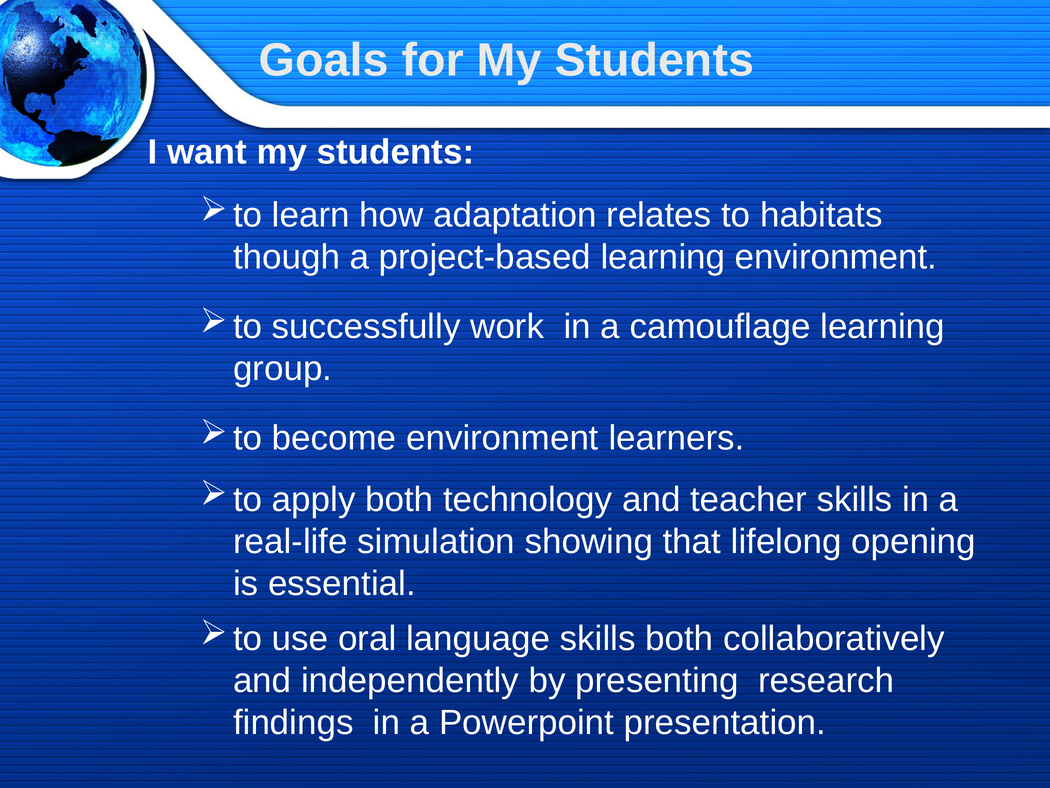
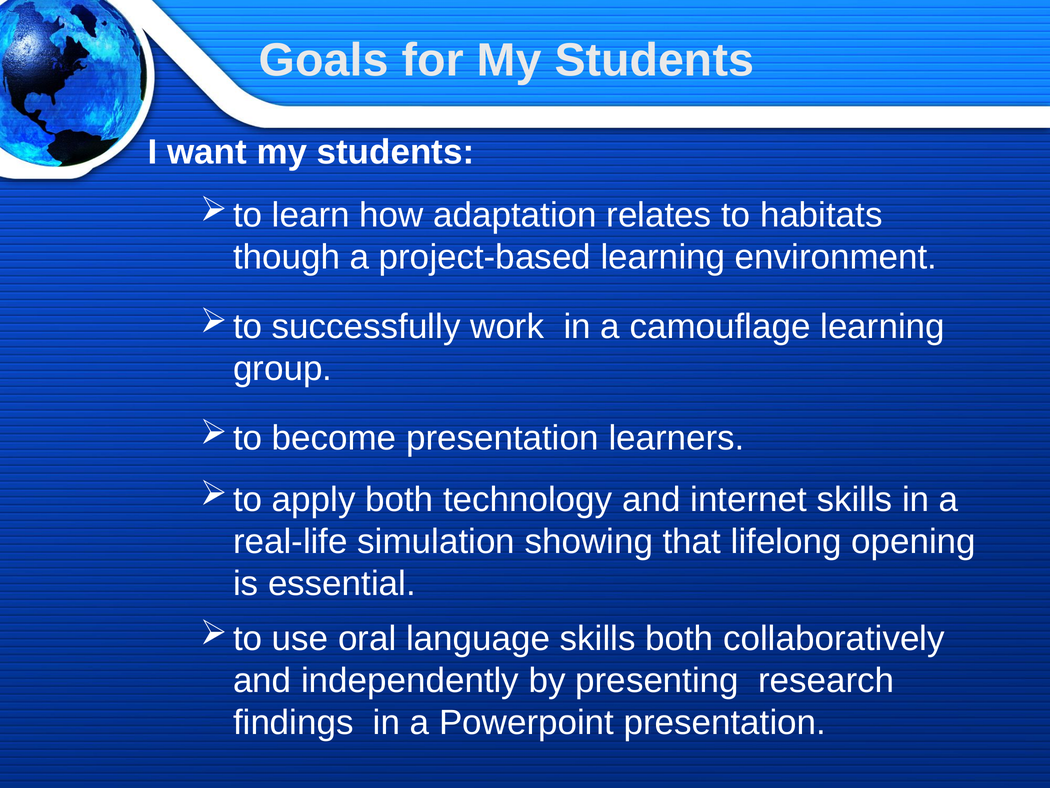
become environment: environment -> presentation
teacher: teacher -> internet
